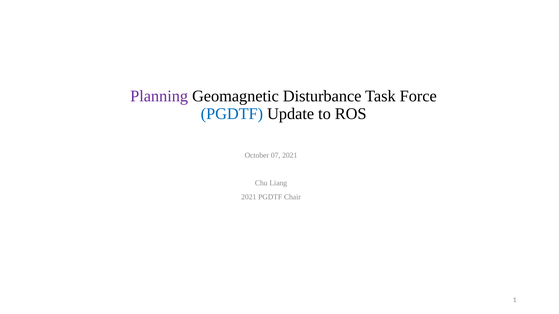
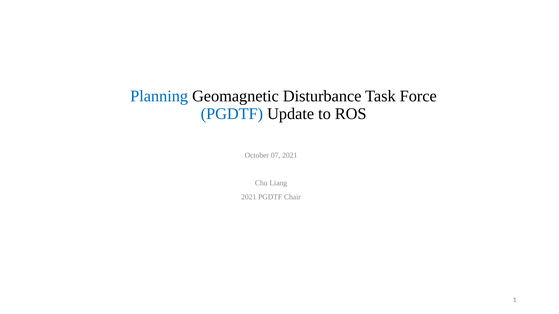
Planning colour: purple -> blue
